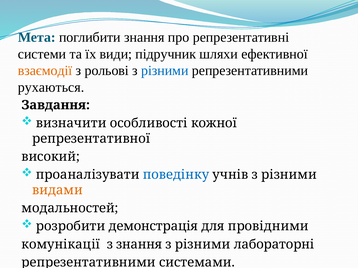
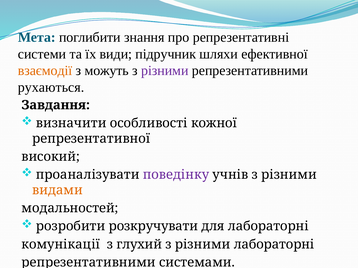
рольові: рольові -> можуть
різними at (165, 71) colour: blue -> purple
поведінку colour: blue -> purple
демонстрація: демонстрація -> розкручувати
для провідними: провідними -> лабораторні
з знання: знання -> глухий
